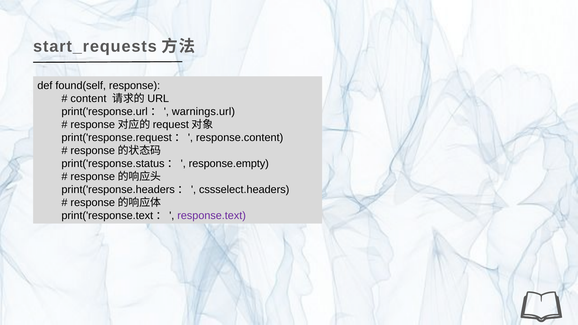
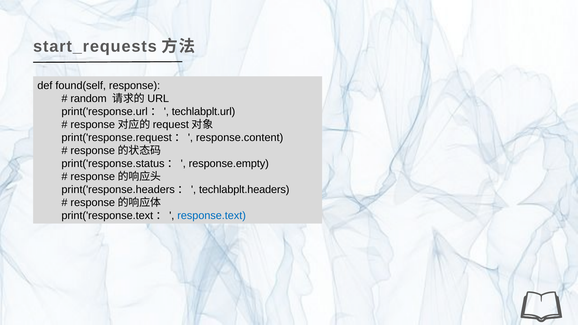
content: content -> random
warnings.url: warnings.url -> techlabplt.url
cssselect.headers: cssselect.headers -> techlabplt.headers
response.text colour: purple -> blue
